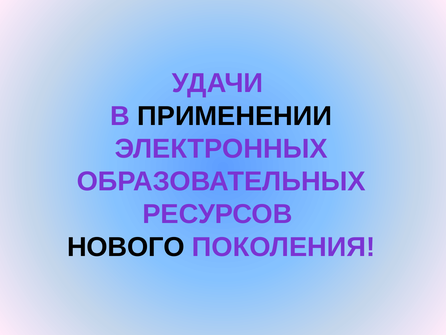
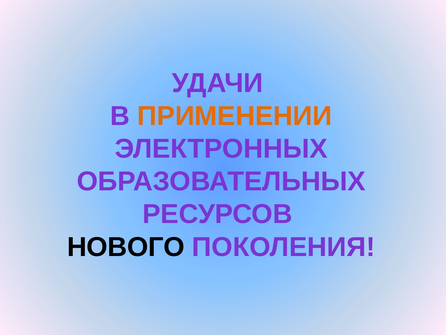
ПРИМЕНЕНИИ colour: black -> orange
